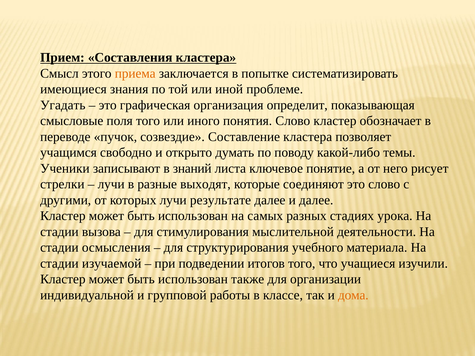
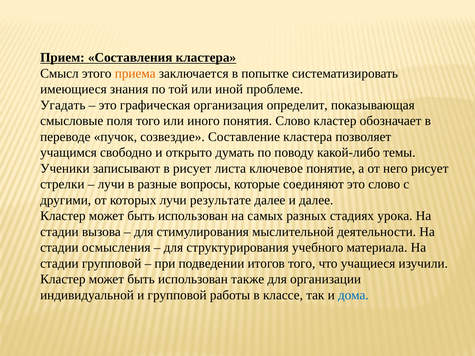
в знаний: знаний -> рисует
выходят: выходят -> вопросы
стадии изучаемой: изучаемой -> групповой
дома colour: orange -> blue
